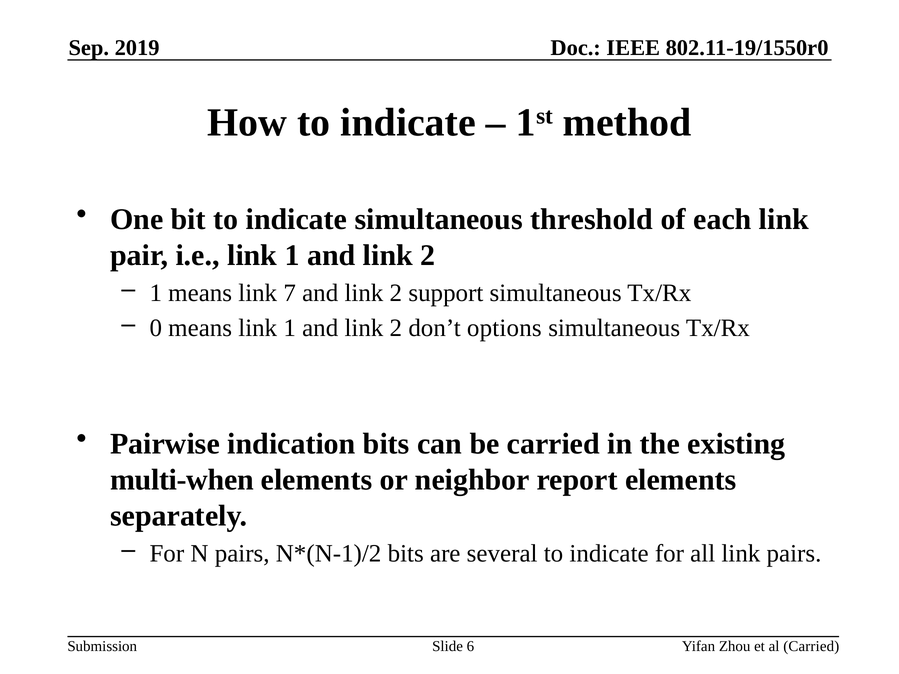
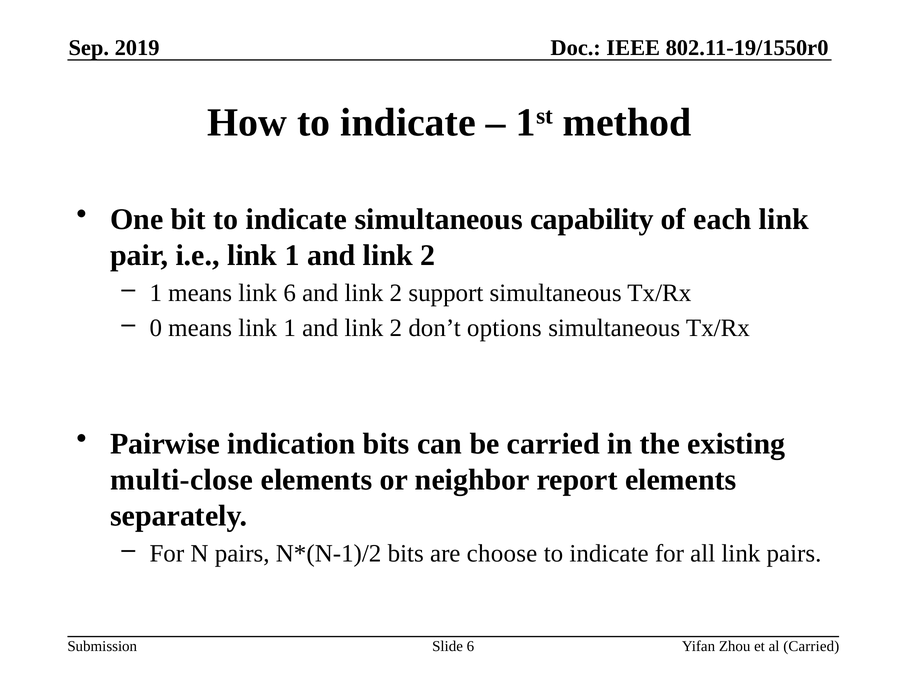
threshold: threshold -> capability
link 7: 7 -> 6
multi-when: multi-when -> multi-close
several: several -> choose
